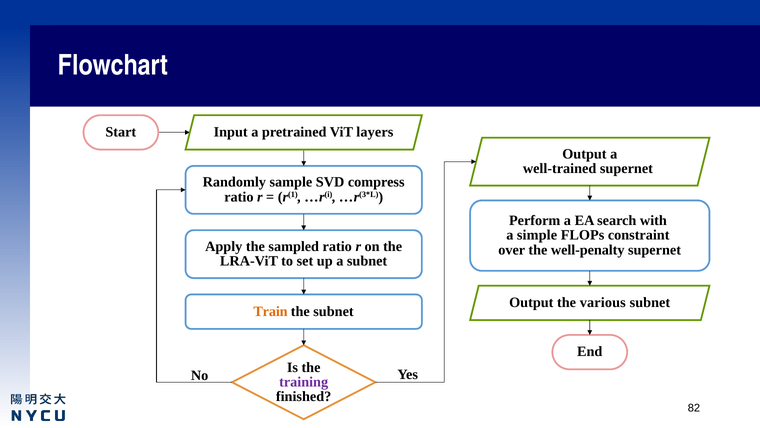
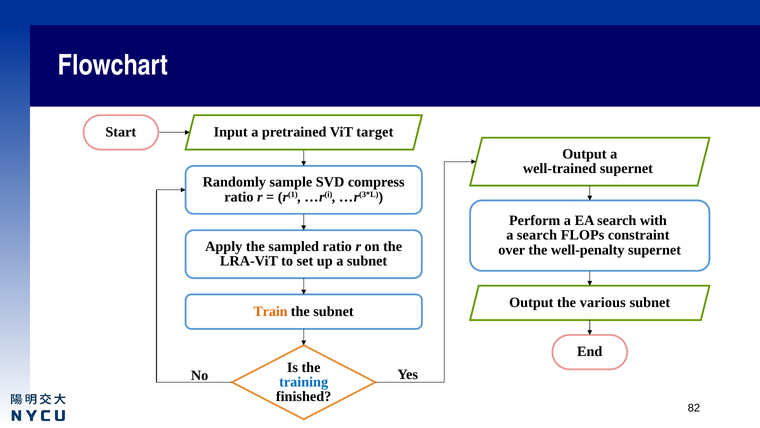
layers: layers -> target
a simple: simple -> search
training colour: purple -> blue
